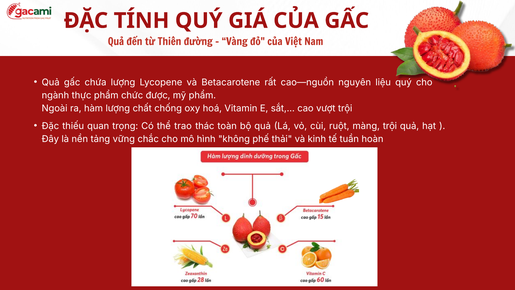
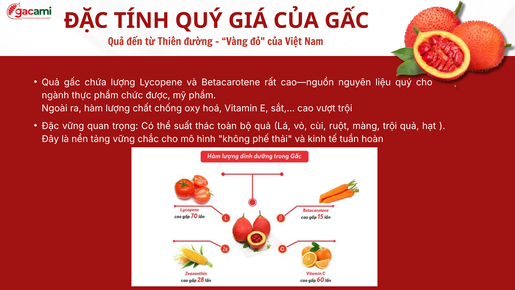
Đặc thiếu: thiếu -> vững
trao: trao -> suất
